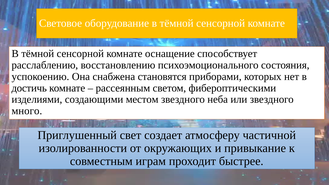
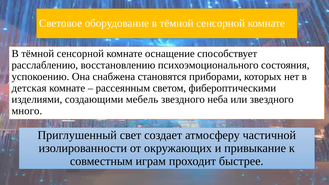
достичь: достичь -> детская
местом: местом -> мебель
